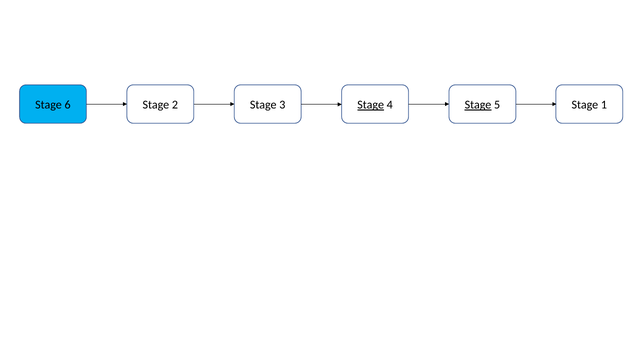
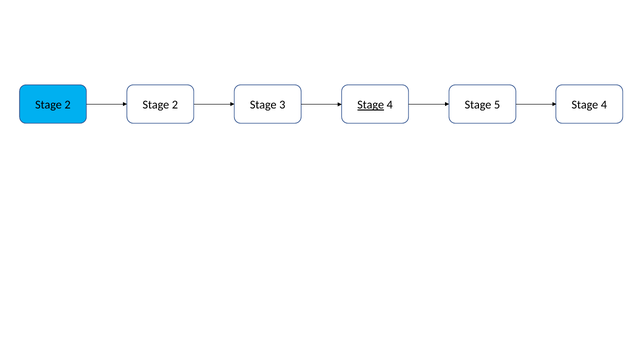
6 at (68, 105): 6 -> 2
Stage at (478, 105) underline: present -> none
1 at (604, 105): 1 -> 4
